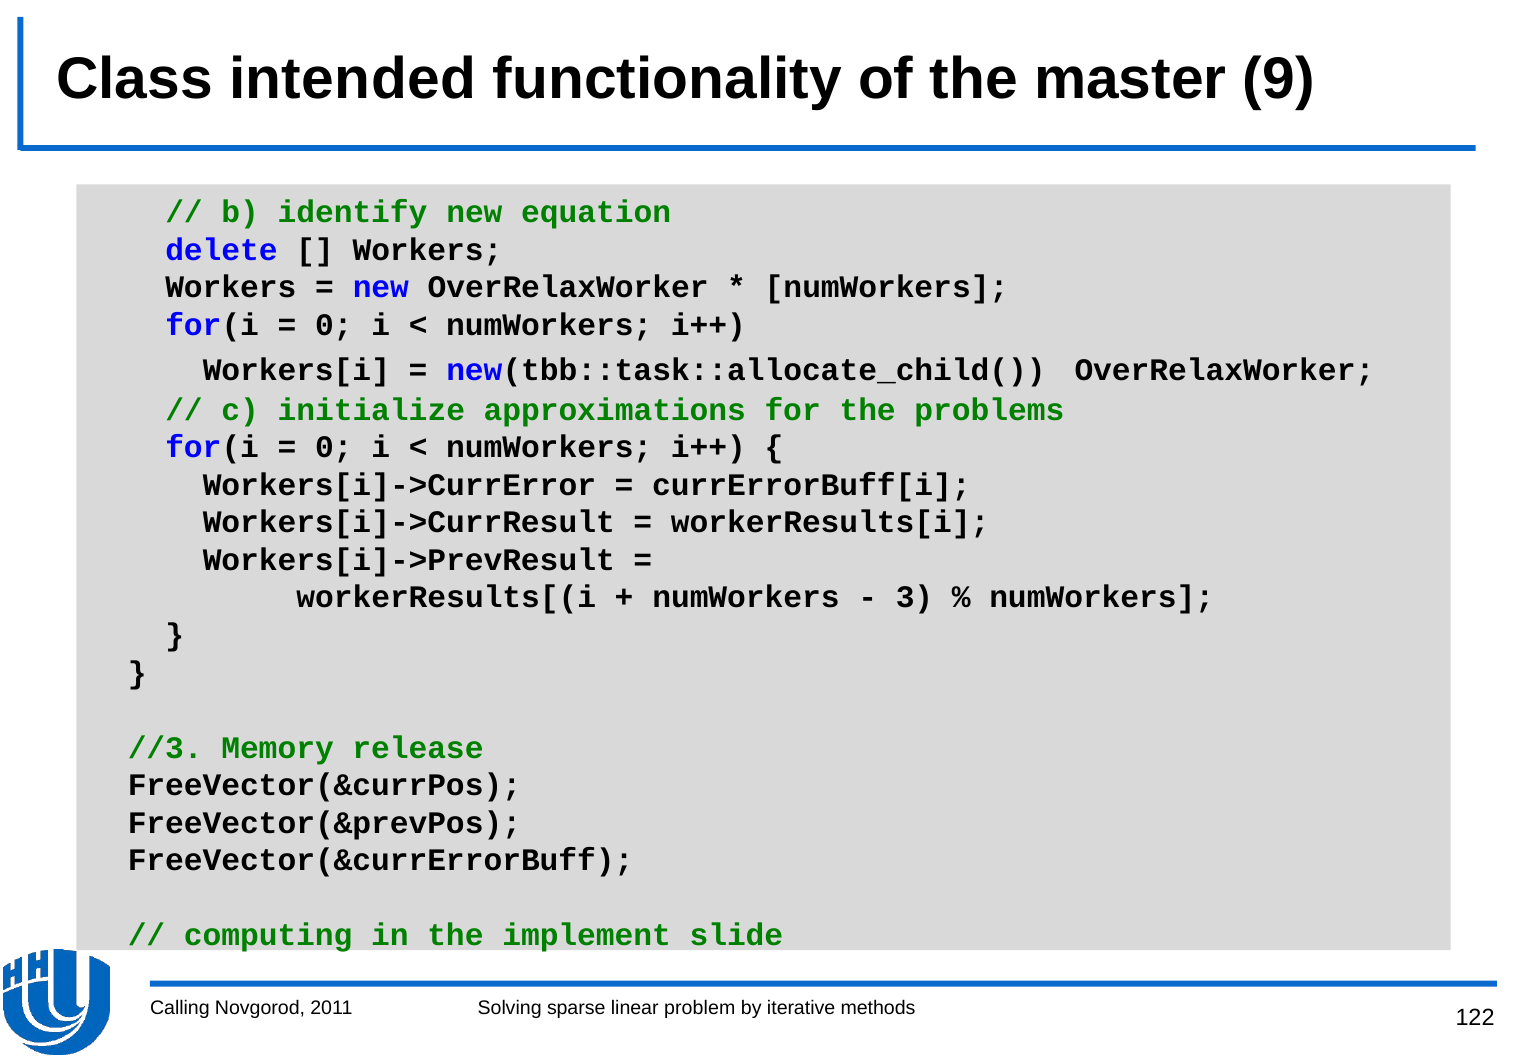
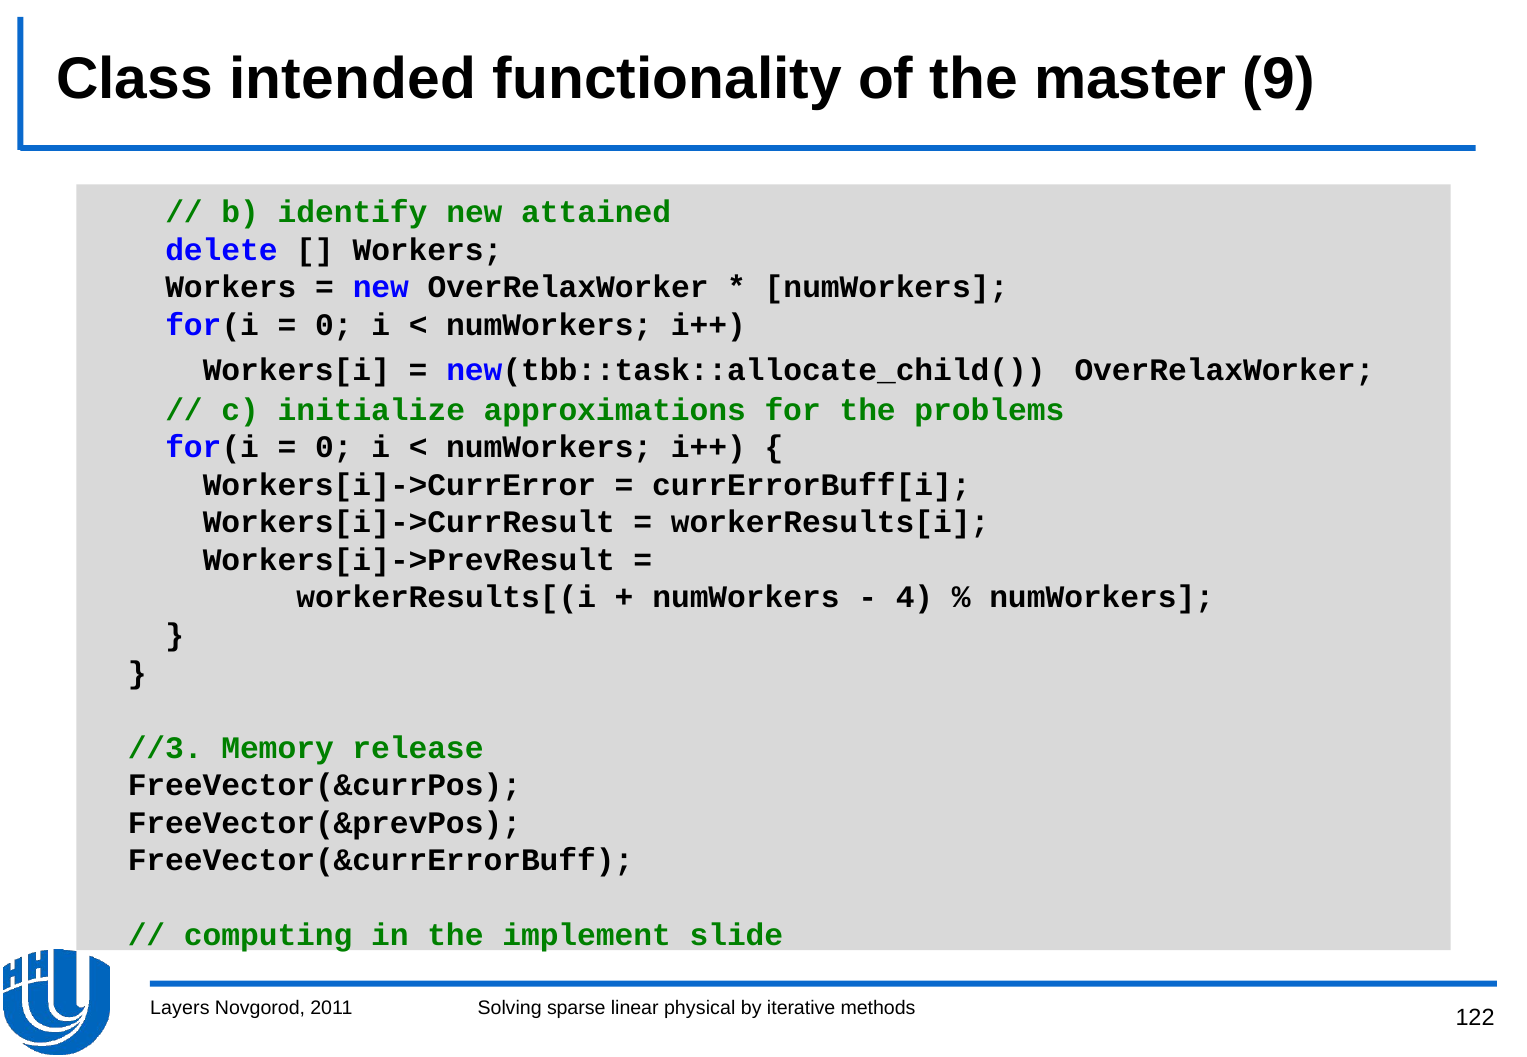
equation: equation -> attained
3: 3 -> 4
Calling: Calling -> Layers
problem: problem -> physical
